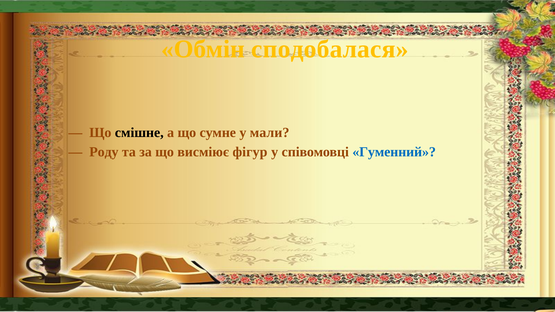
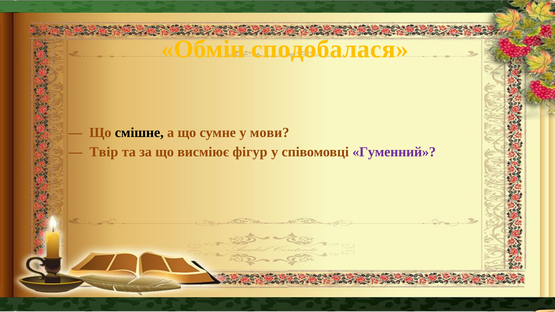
мали: мали -> мови
Роду: Роду -> Твір
Гуменний colour: blue -> purple
